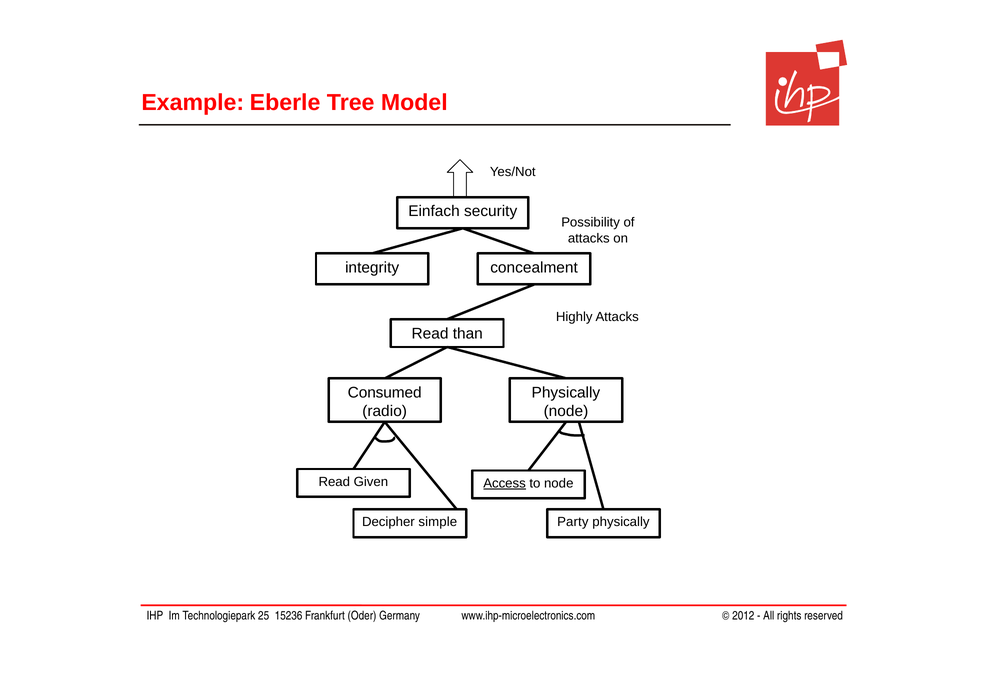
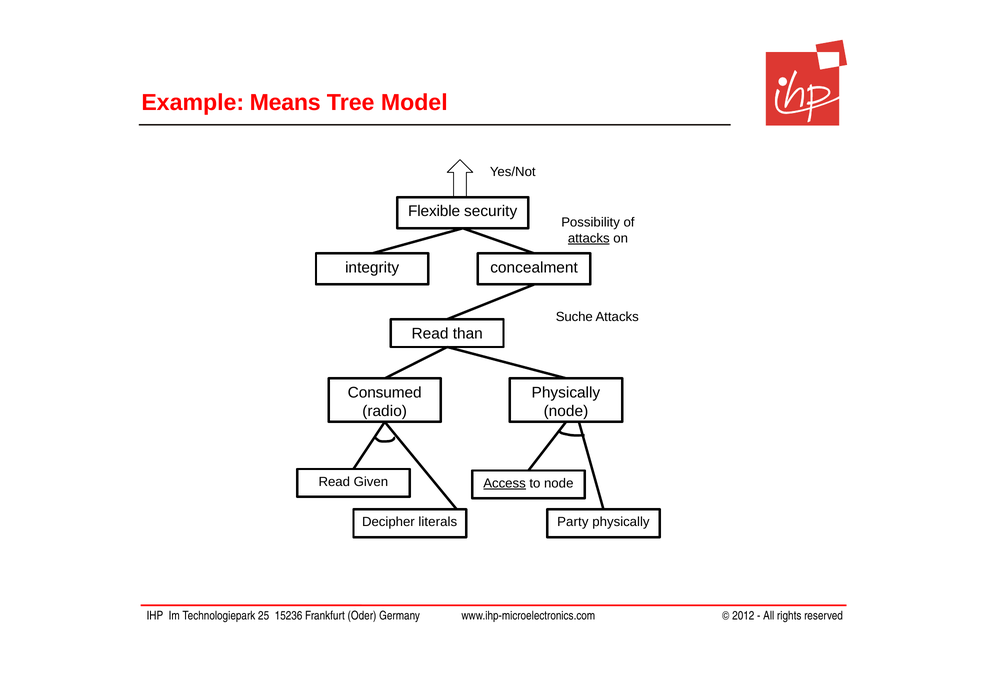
Eberle: Eberle -> Means
Einfach: Einfach -> Flexible
attacks at (589, 238) underline: none -> present
Highly: Highly -> Suche
simple: simple -> literals
